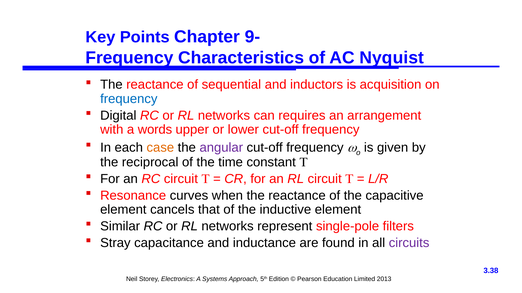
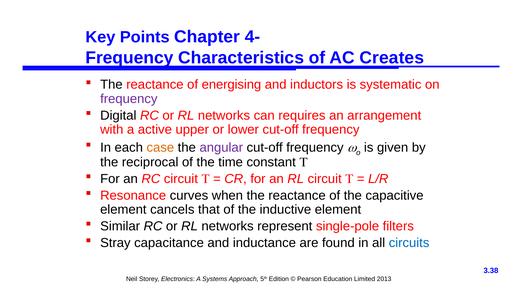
9-: 9- -> 4-
Nyquist: Nyquist -> Creates
sequential: sequential -> energising
acquisition: acquisition -> systematic
frequency at (129, 99) colour: blue -> purple
words: words -> active
circuits colour: purple -> blue
